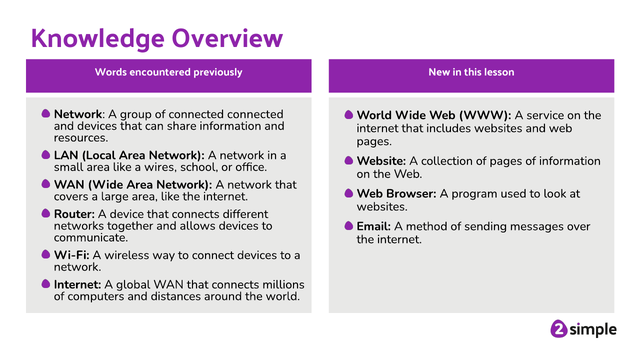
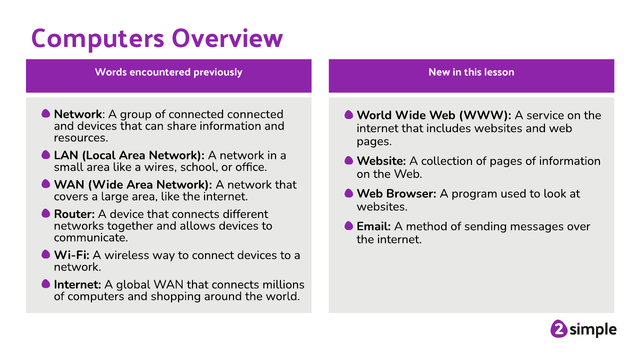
Knowledge at (98, 38): Knowledge -> Computers
distances: distances -> shopping
